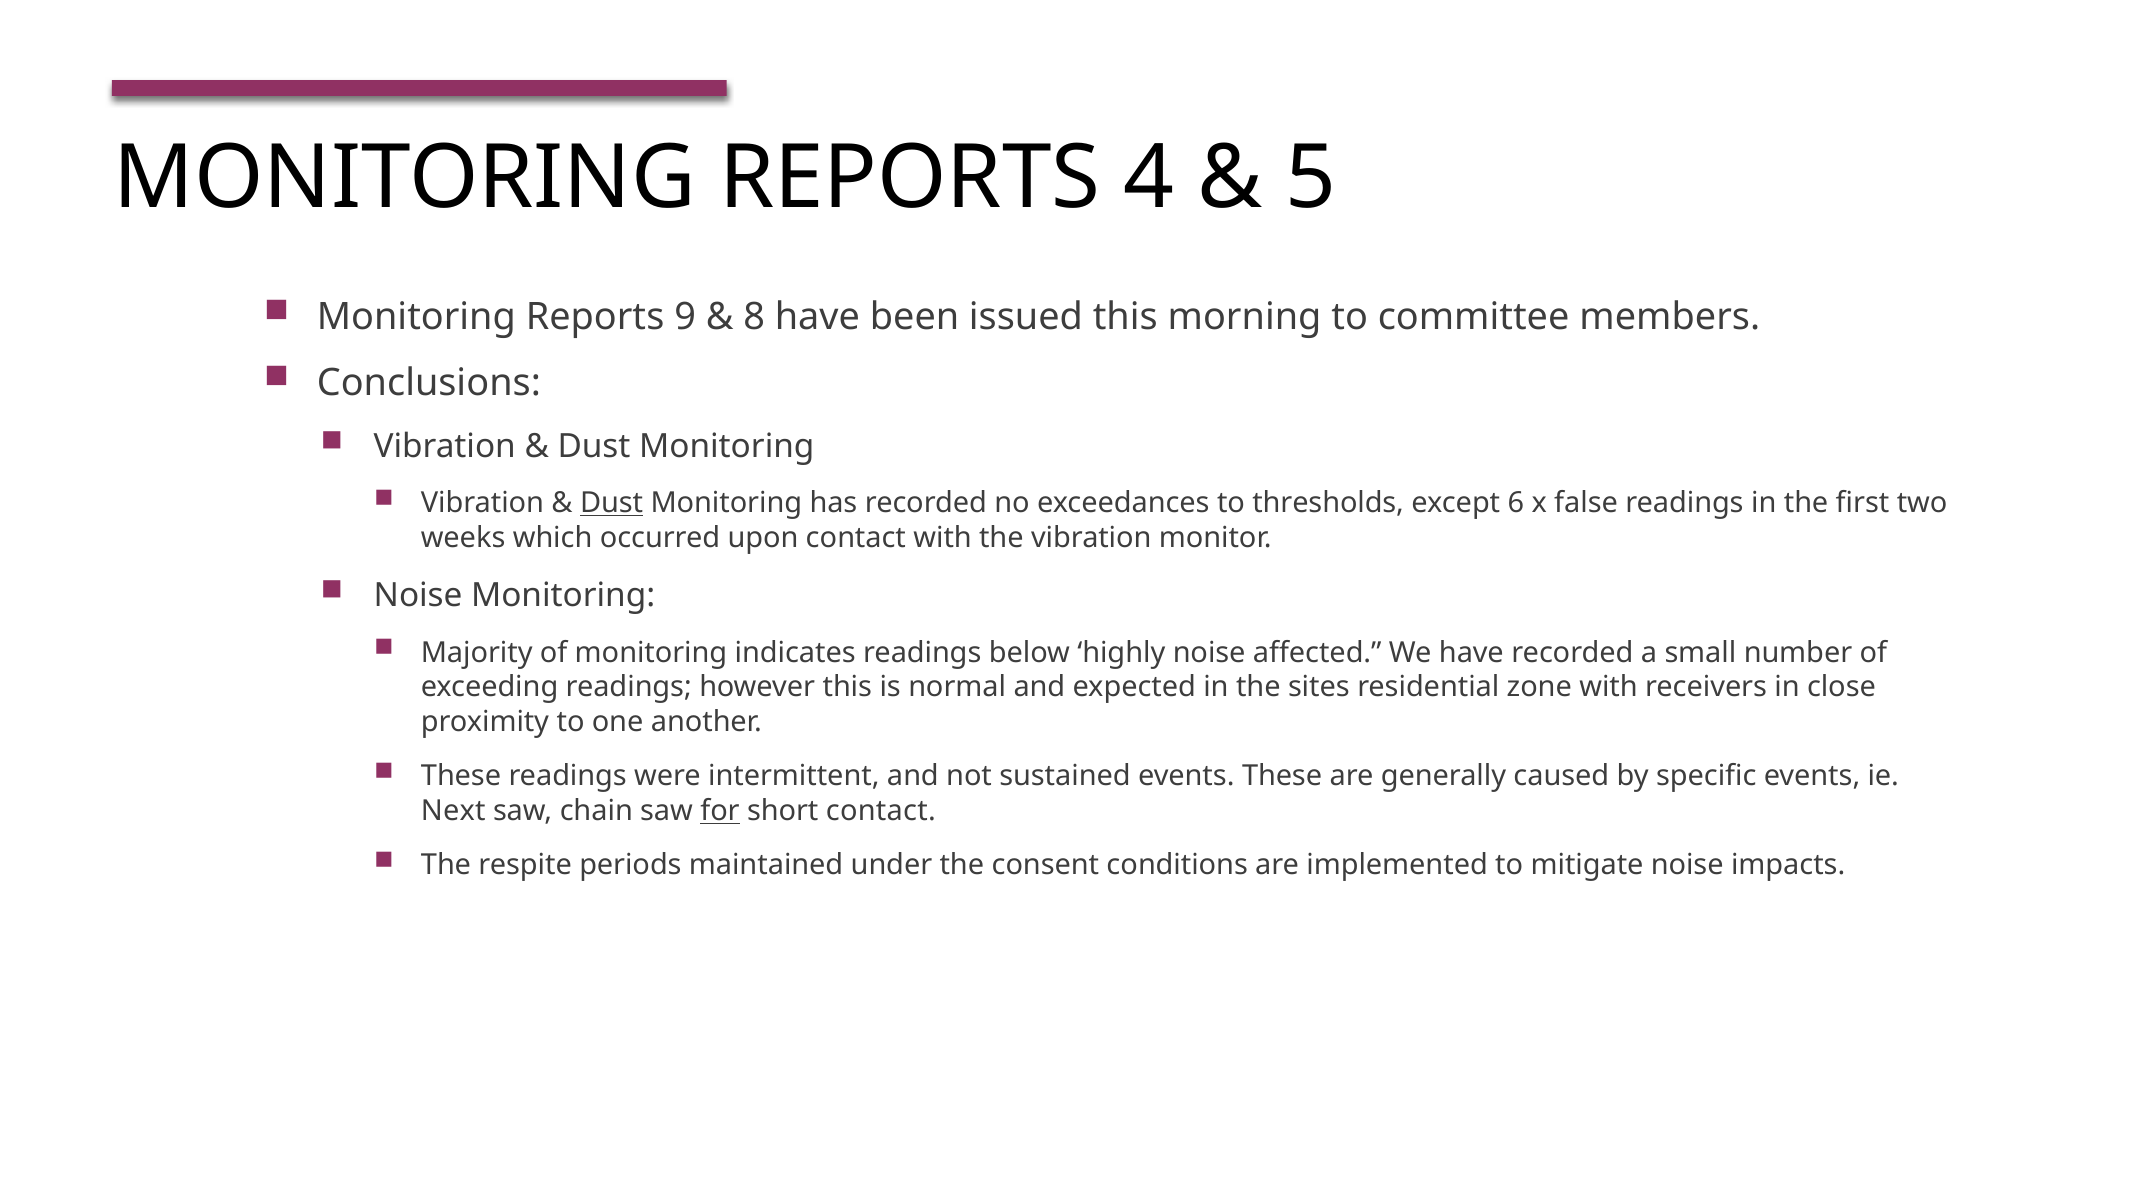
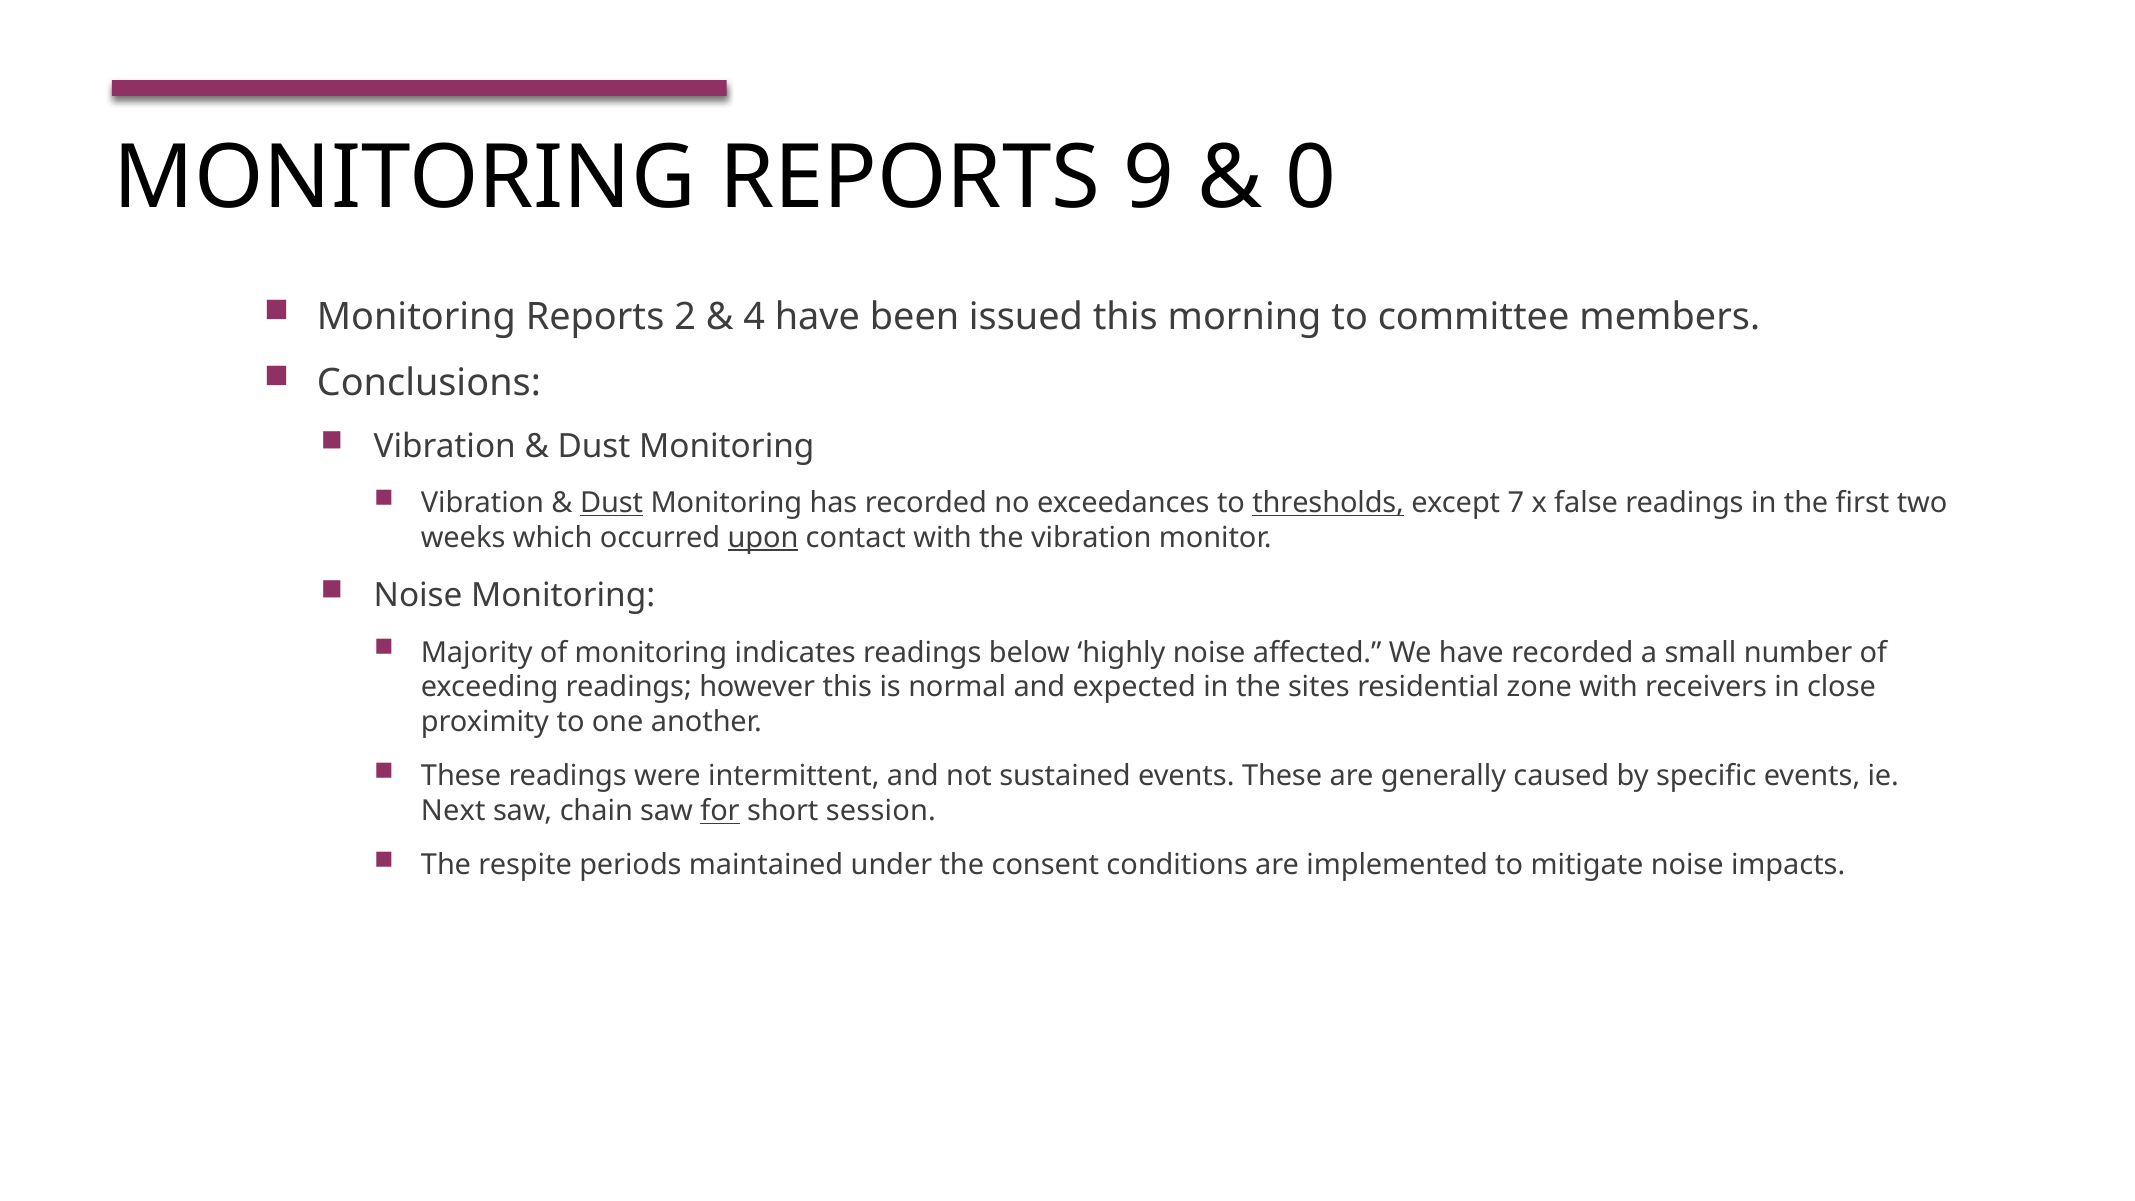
4: 4 -> 9
5: 5 -> 0
9: 9 -> 2
8: 8 -> 4
thresholds underline: none -> present
6: 6 -> 7
upon underline: none -> present
short contact: contact -> session
